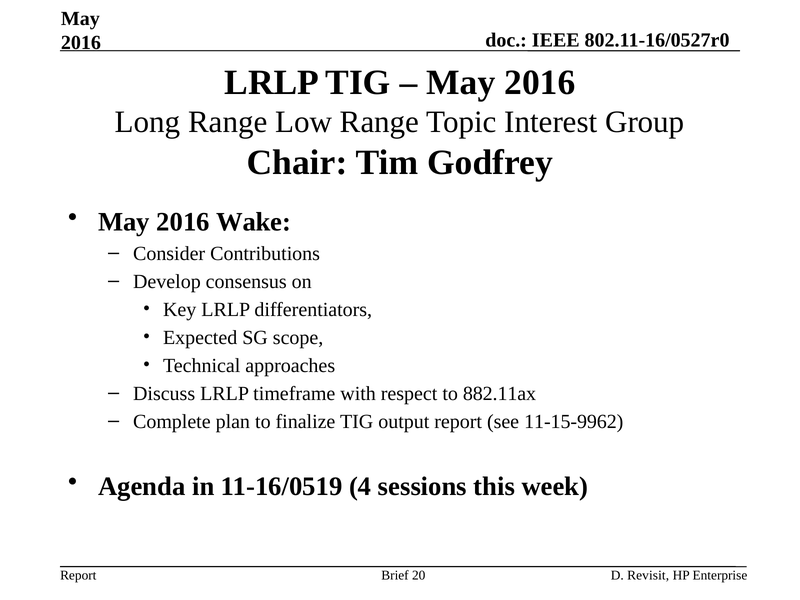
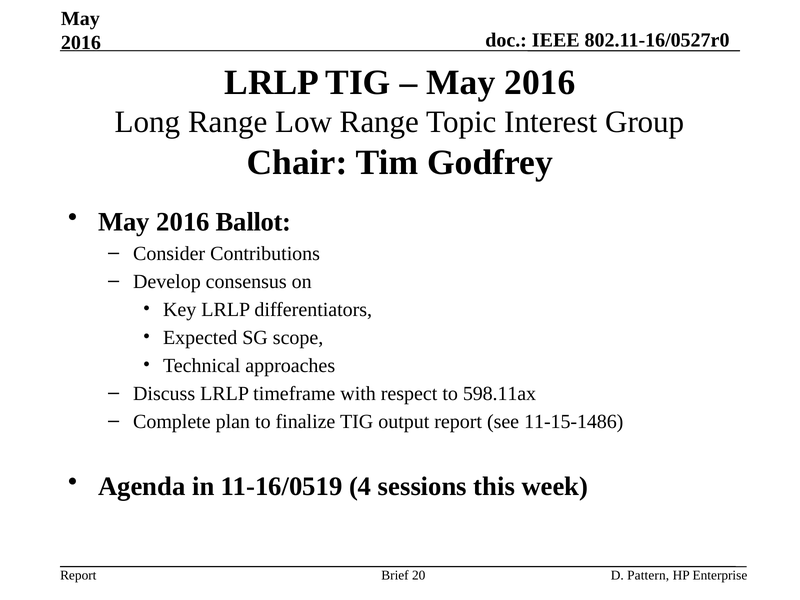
Wake: Wake -> Ballot
882.11ax: 882.11ax -> 598.11ax
11-15-9962: 11-15-9962 -> 11-15-1486
Revisit: Revisit -> Pattern
